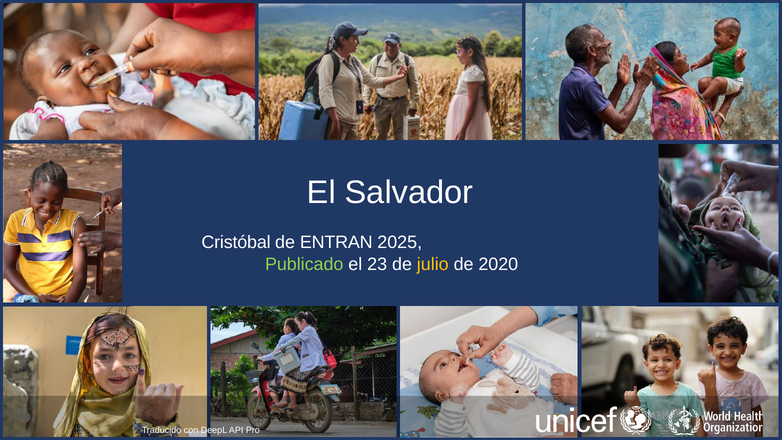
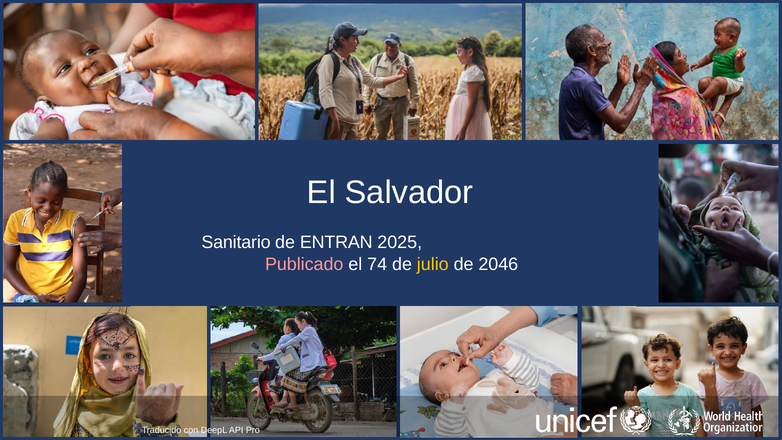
Cristóbal: Cristóbal -> Sanitario
Publicado colour: light green -> pink
23: 23 -> 74
2020: 2020 -> 2046
